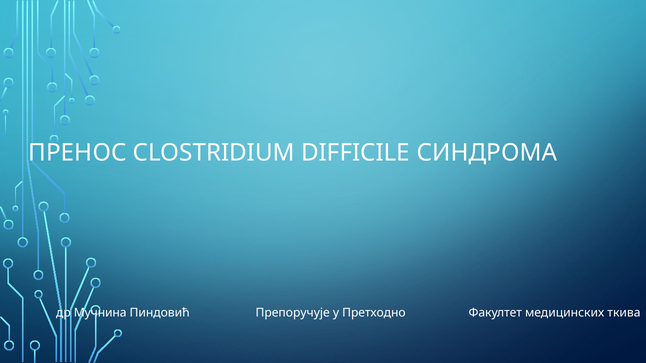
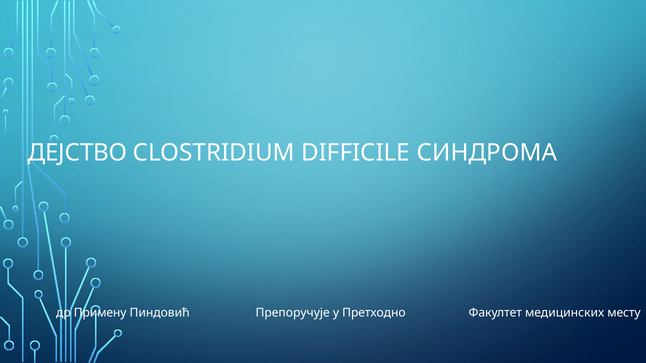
ПРЕНОС: ПРЕНОС -> ДЕЈСТВО
Мучнина: Мучнина -> Примену
ткива: ткива -> месту
